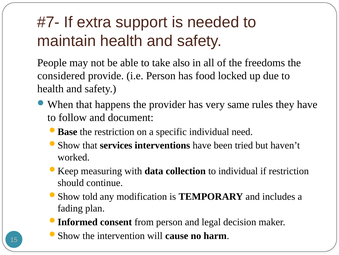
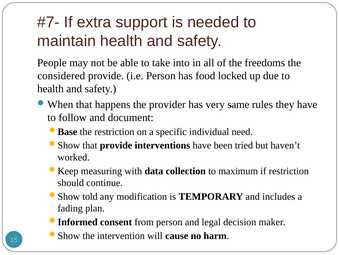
also: also -> into
that services: services -> provide
to individual: individual -> maximum
